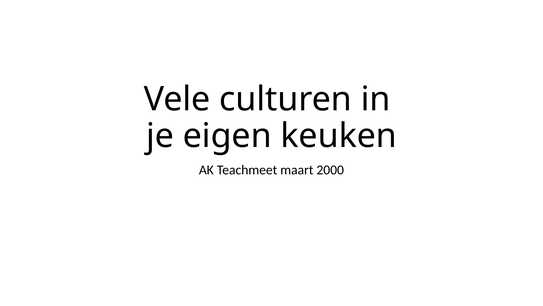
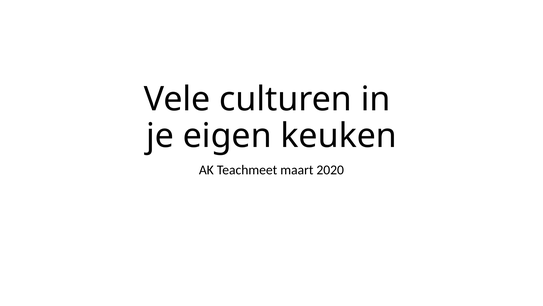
2000: 2000 -> 2020
